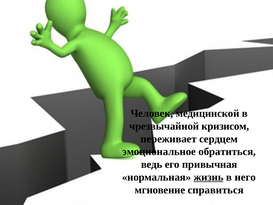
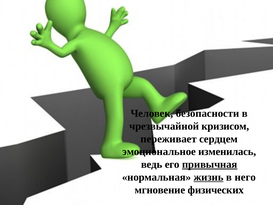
медицинской: медицинской -> безопасности
обратиться: обратиться -> изменилась
привычная underline: none -> present
справиться: справиться -> физических
